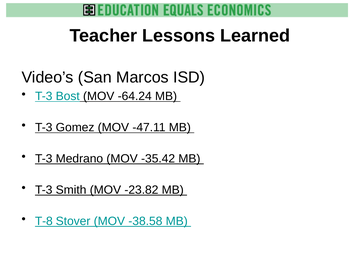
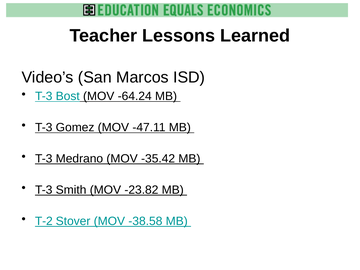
T-8: T-8 -> T-2
